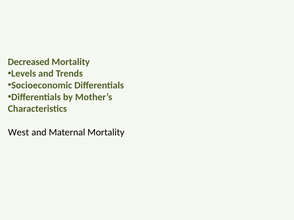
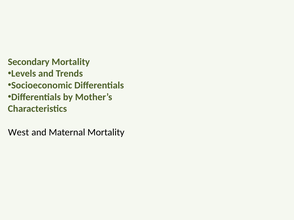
Decreased: Decreased -> Secondary
